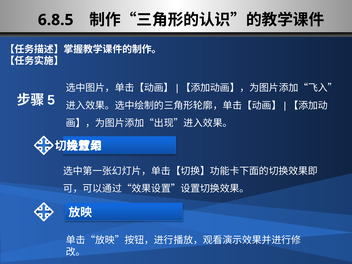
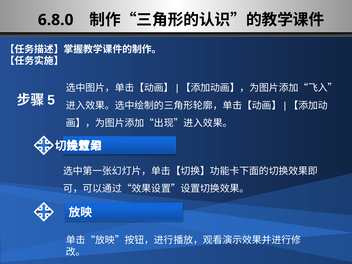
6.8.5: 6.8.5 -> 6.8.0
